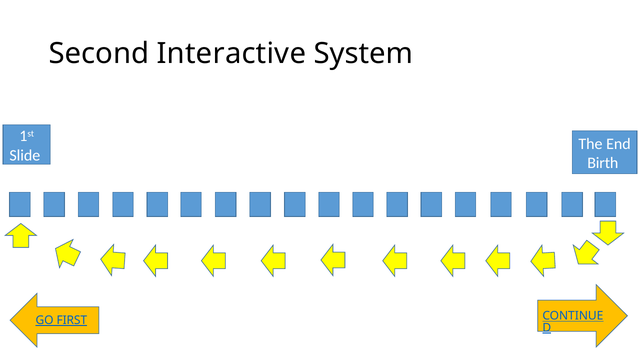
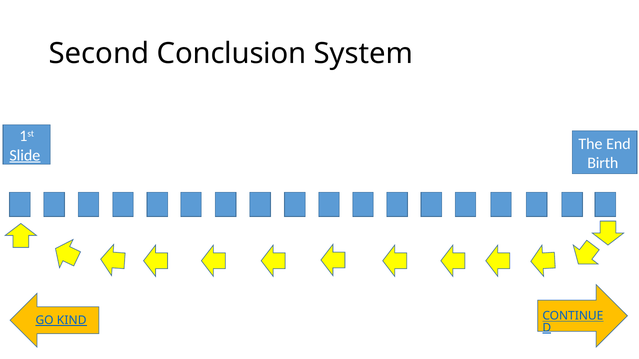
Interactive: Interactive -> Conclusion
Slide underline: none -> present
FIRST: FIRST -> KIND
